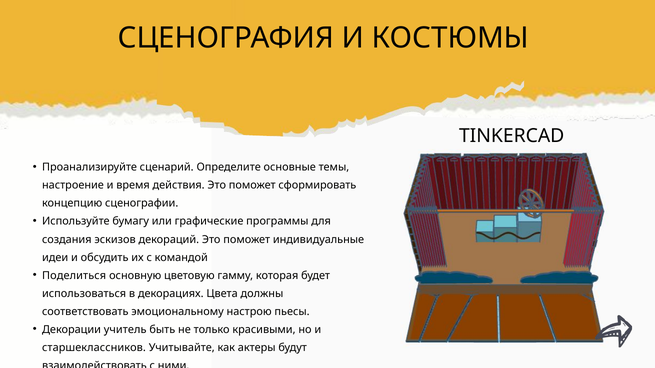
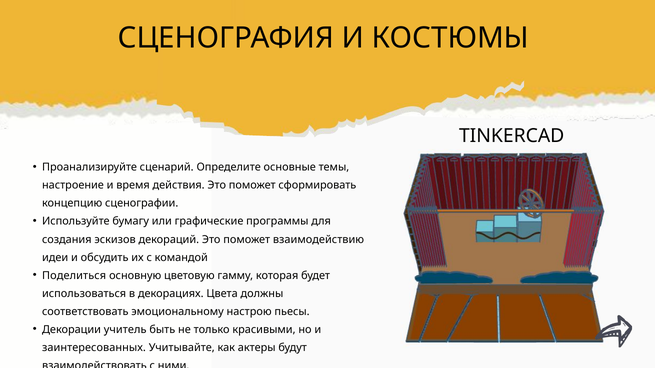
индивидуальные: индивидуальные -> взаимодействию
старшеклассников: старшеклассников -> заинтересованных
